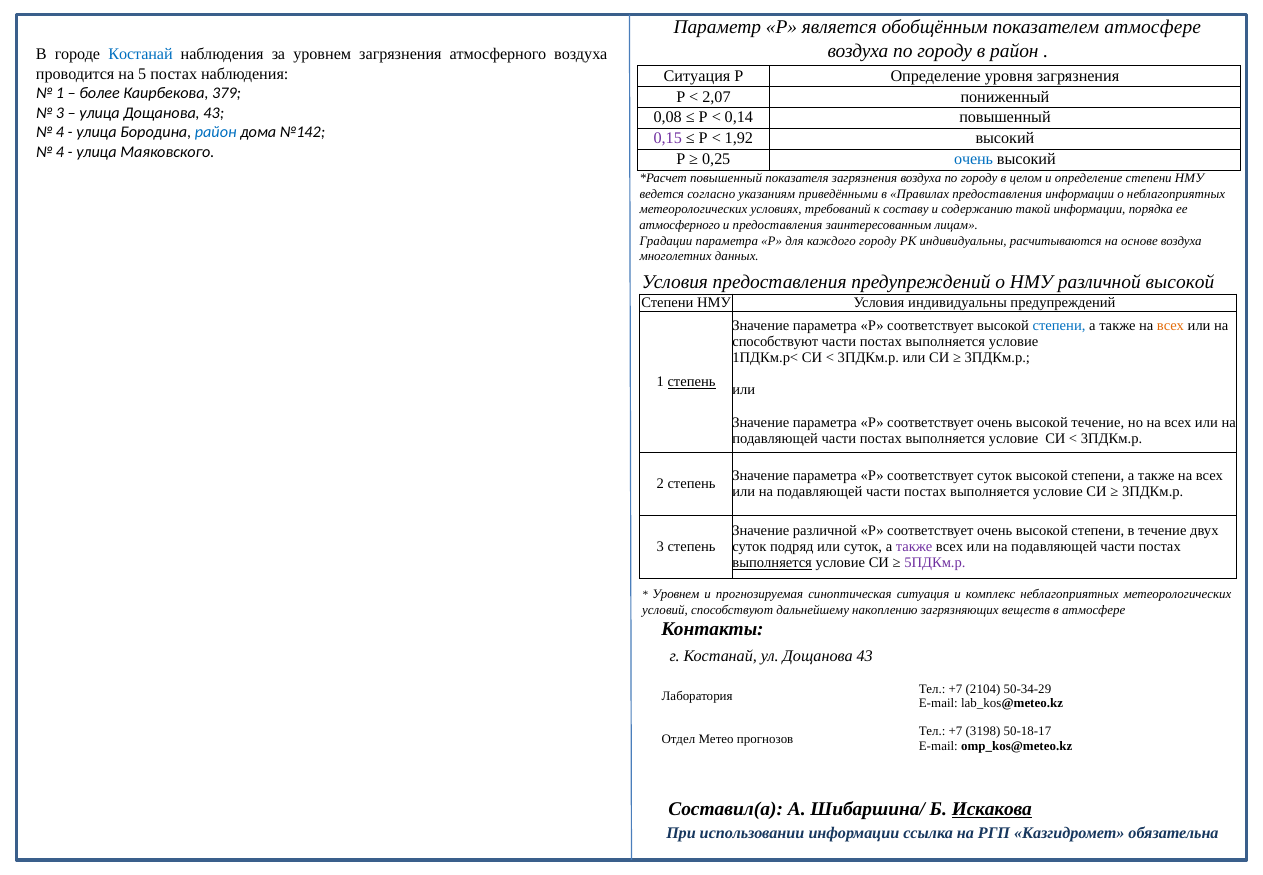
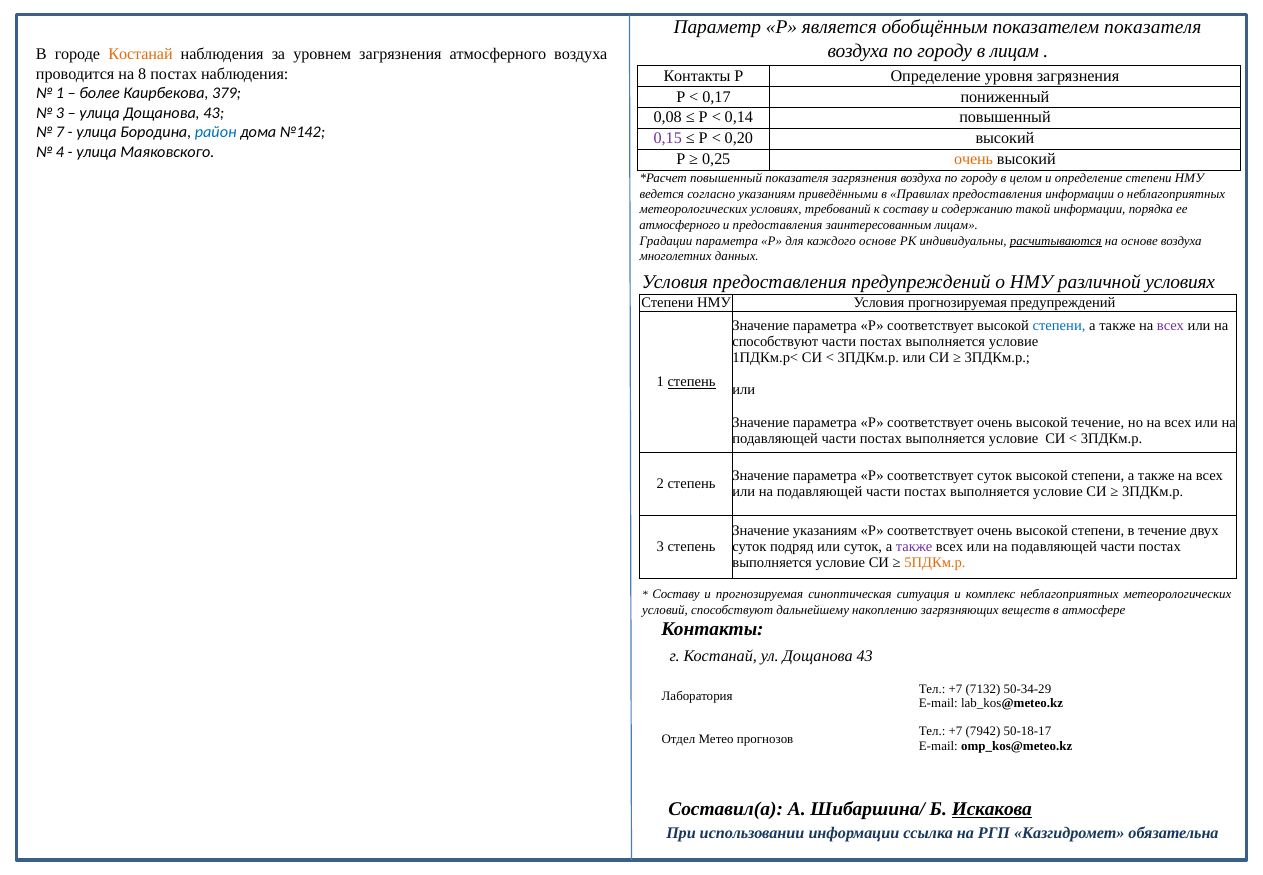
показателем атмосфере: атмосфере -> показателя
в район: район -> лицам
Костанай at (141, 55) colour: blue -> orange
5: 5 -> 8
Ситуация at (697, 76): Ситуация -> Контакты
2,07: 2,07 -> 0,17
4 at (60, 132): 4 -> 7
1,92: 1,92 -> 0,20
очень at (974, 159) colour: blue -> orange
каждого городу: городу -> основе
расчитываются underline: none -> present
различной высокой: высокой -> условиях
Условия индивидуальны: индивидуальны -> прогнозируемая
всех at (1170, 325) colour: orange -> purple
Значение различной: различной -> указаниям
выполняется at (772, 563) underline: present -> none
5ПДКм.р colour: purple -> orange
Уровнем at (676, 594): Уровнем -> Составу
2104: 2104 -> 7132
3198: 3198 -> 7942
